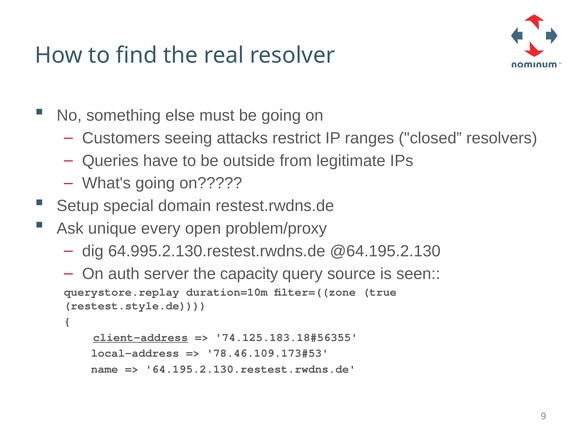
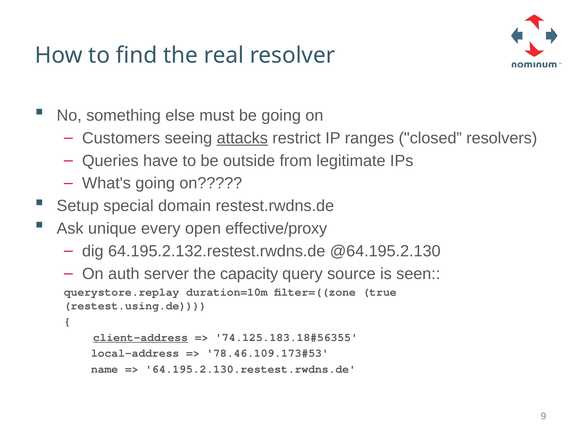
attacks underline: none -> present
problem/proxy: problem/proxy -> effective/proxy
64.995.2.130.restest.rwdns.de: 64.995.2.130.restest.rwdns.de -> 64.195.2.132.restest.rwdns.de
restest.style.de: restest.style.de -> restest.using.de
